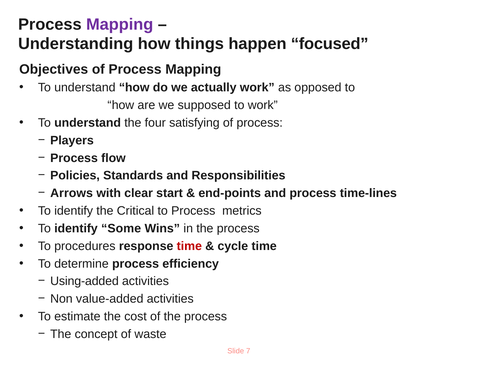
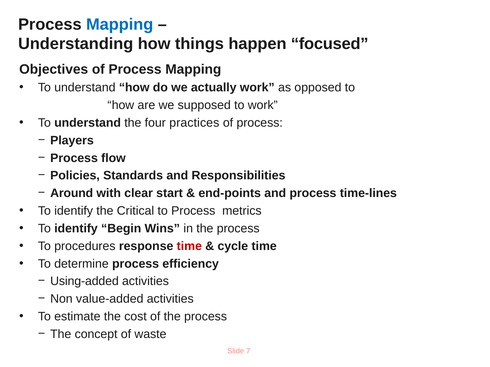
Mapping at (120, 24) colour: purple -> blue
satisfying: satisfying -> practices
Arrows: Arrows -> Around
Some: Some -> Begin
